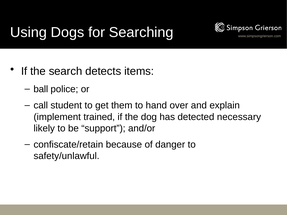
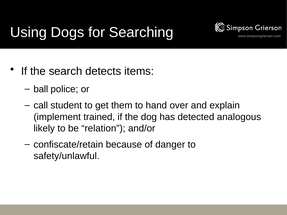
necessary: necessary -> analogous
support: support -> relation
